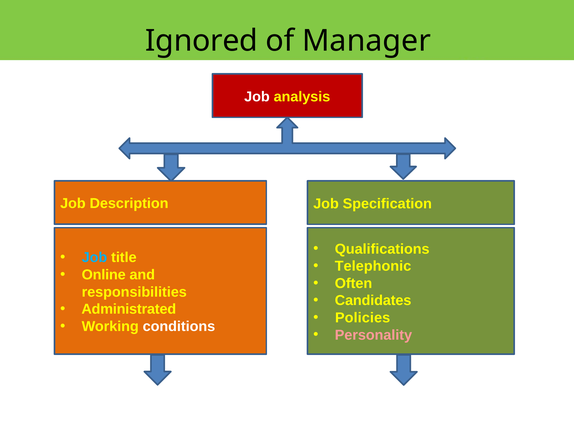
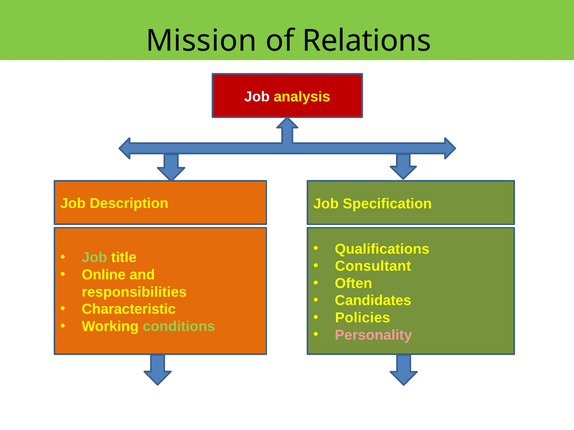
Ignored: Ignored -> Mission
Manager: Manager -> Relations
Job at (94, 258) colour: light blue -> light green
Telephonic: Telephonic -> Consultant
Administrated: Administrated -> Characteristic
conditions colour: white -> light green
